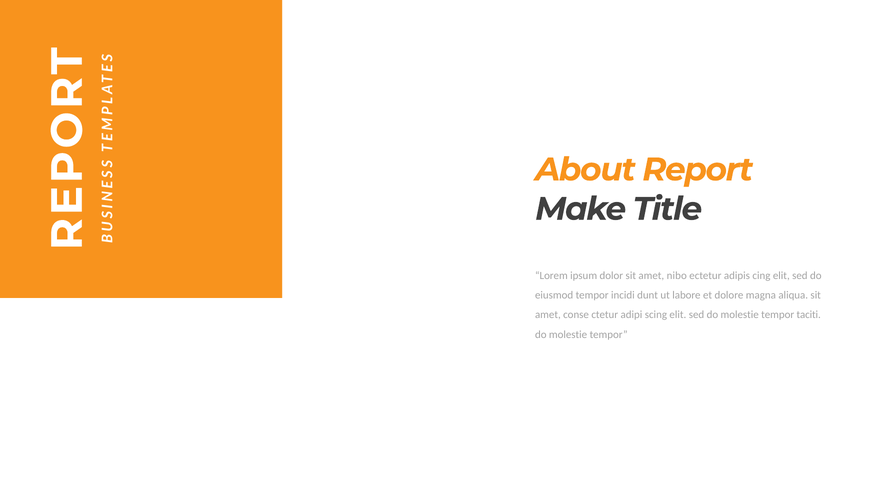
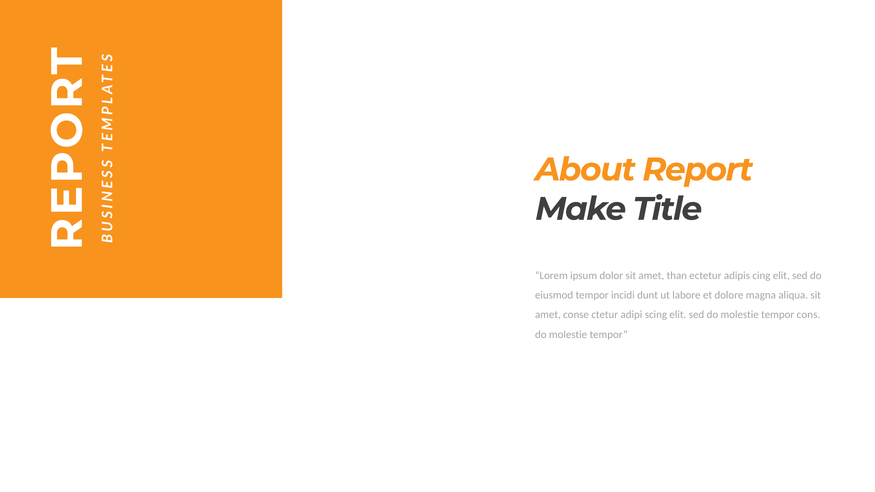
nibo: nibo -> than
taciti: taciti -> cons
